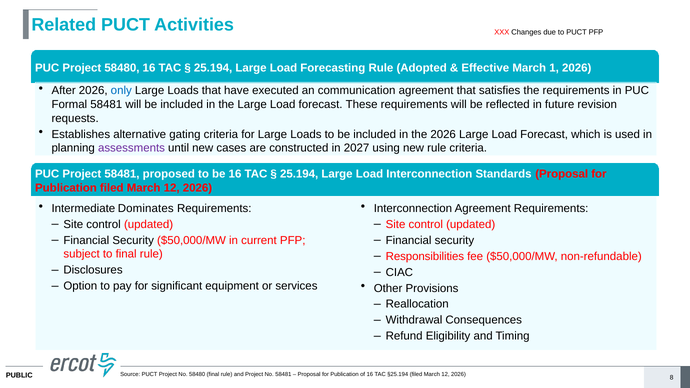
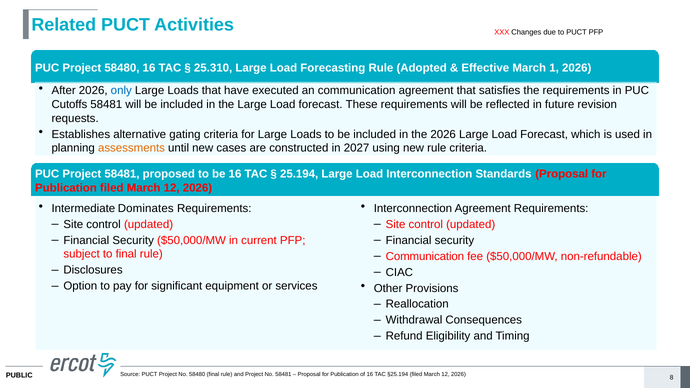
25.194 at (213, 68): 25.194 -> 25.310
Formal: Formal -> Cutoffs
assessments colour: purple -> orange
Responsibilities at (425, 256): Responsibilities -> Communication
